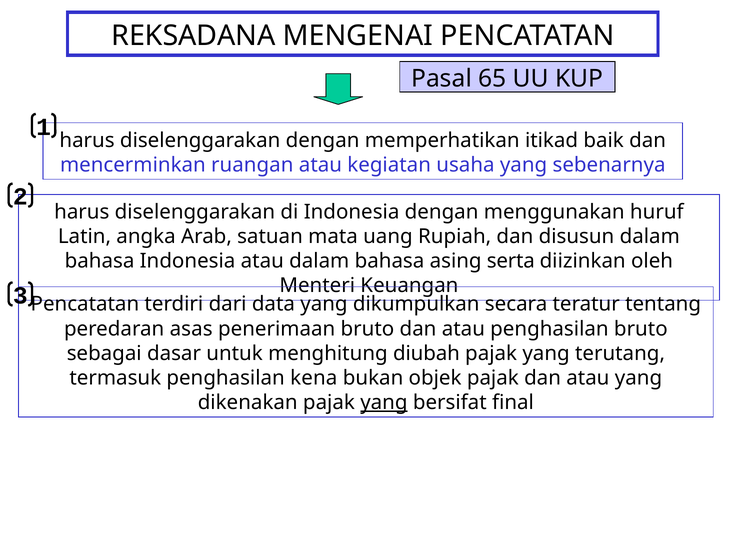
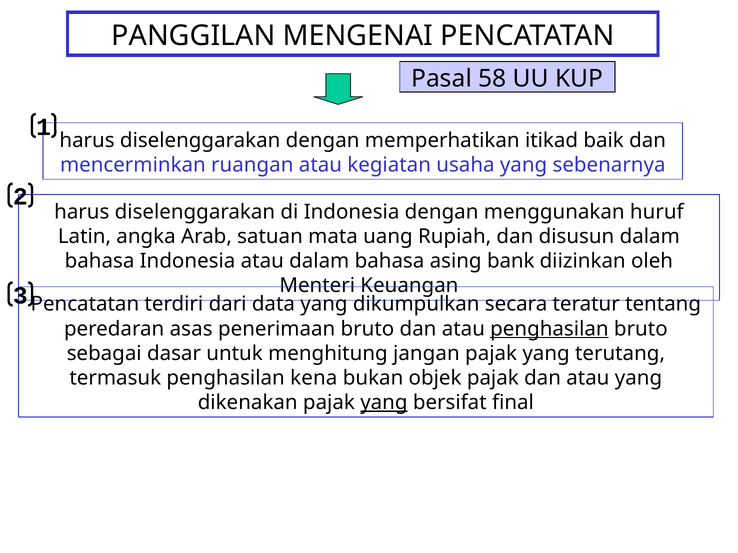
REKSADANA: REKSADANA -> PANGGILAN
65: 65 -> 58
serta: serta -> bank
penghasilan at (549, 329) underline: none -> present
diubah: diubah -> jangan
